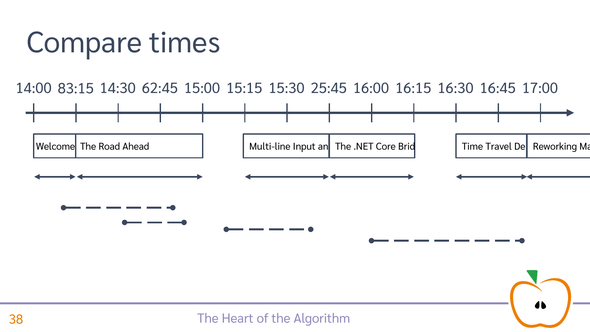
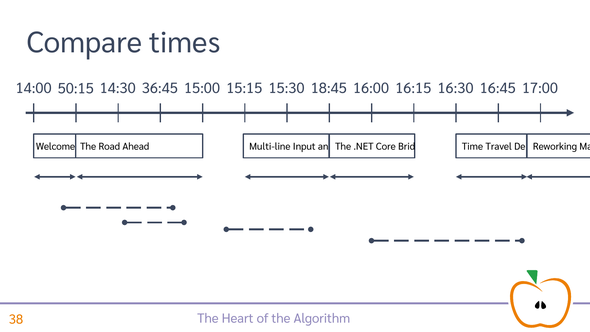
62:45: 62:45 -> 36:45
25:45: 25:45 -> 18:45
83:15: 83:15 -> 50:15
